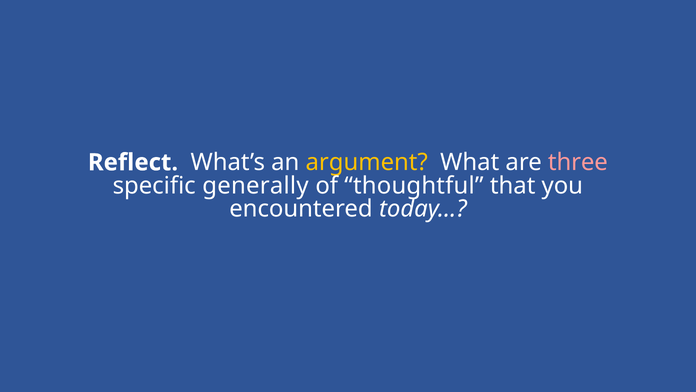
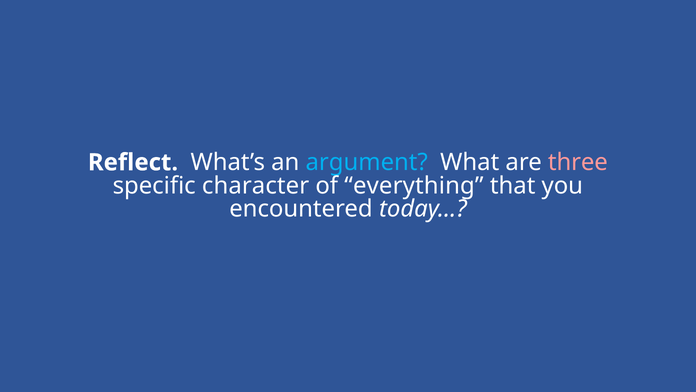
argument colour: yellow -> light blue
generally: generally -> character
thoughtful: thoughtful -> everything
